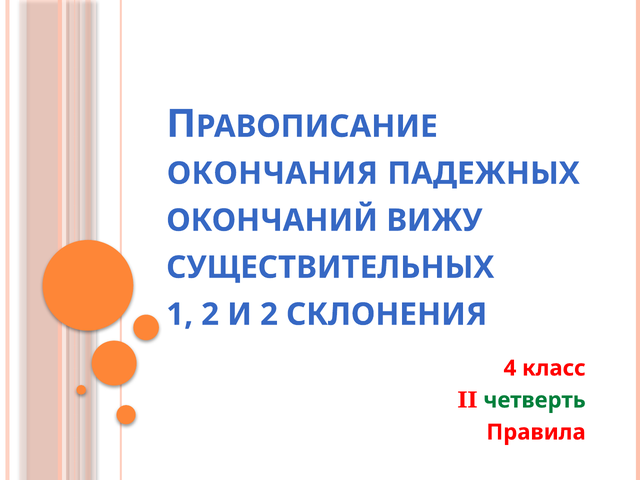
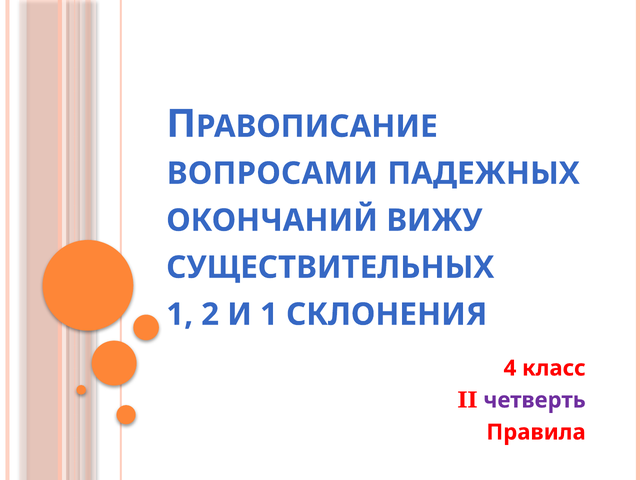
ОКОНЧАНИЯ: ОКОНЧАНИЯ -> ВОПРОСАМИ
И 2: 2 -> 1
четверть colour: green -> purple
